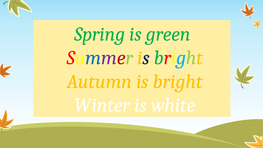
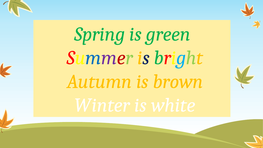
Autumn is bright: bright -> brown
